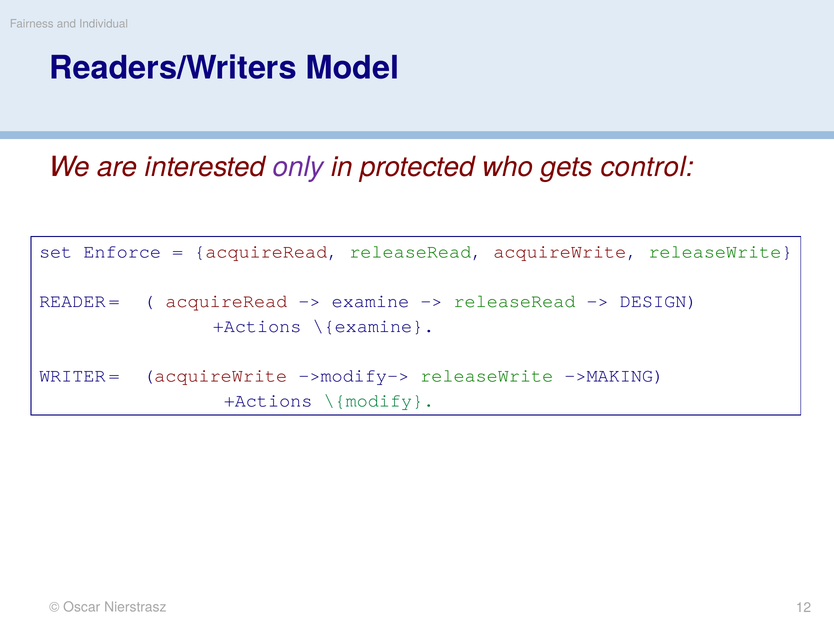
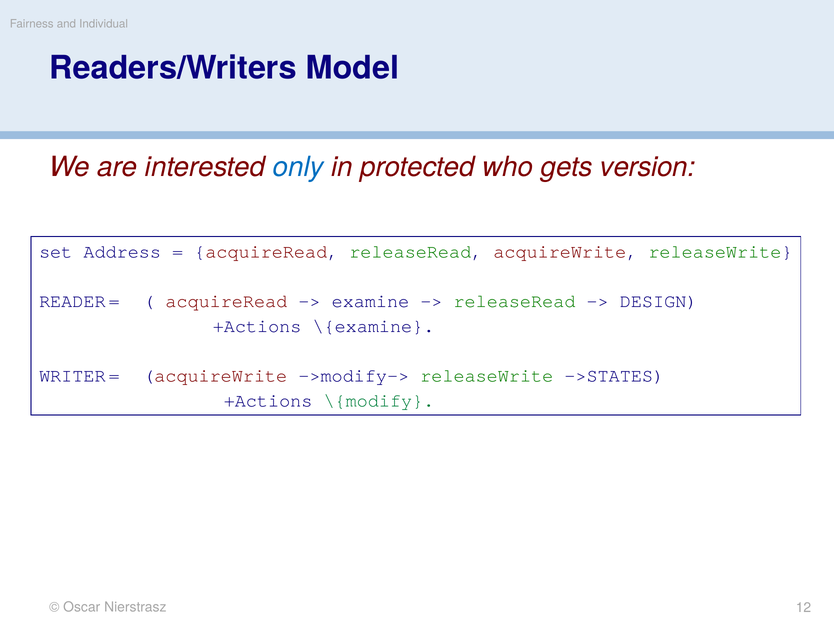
only colour: purple -> blue
control: control -> version
Enforce: Enforce -> Address
->MAKING: ->MAKING -> ->STATES
